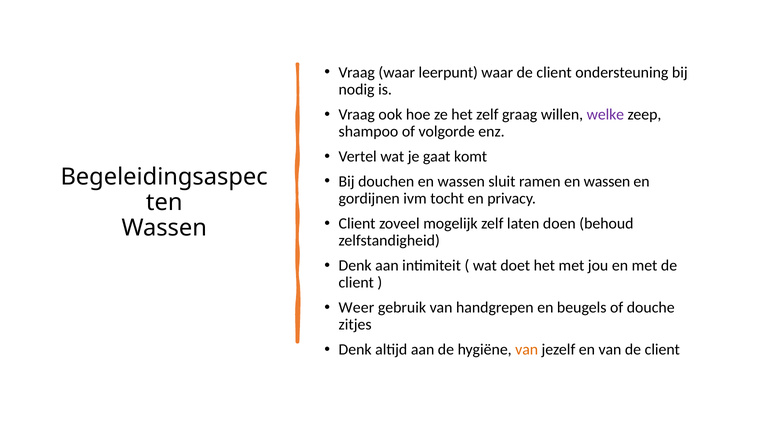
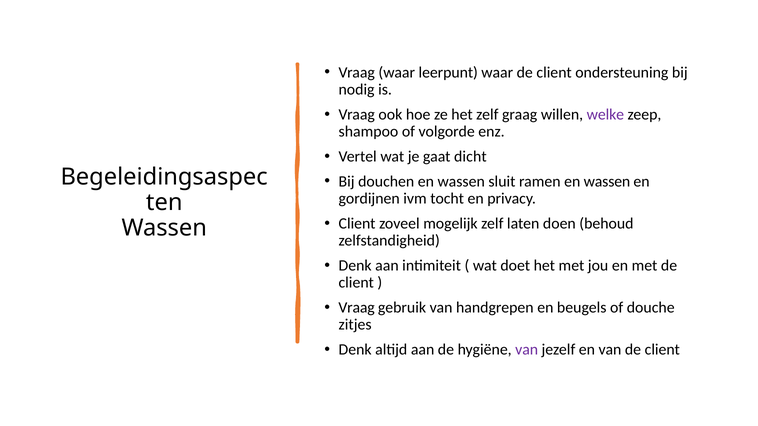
komt: komt -> dicht
Weer at (356, 308): Weer -> Vraag
van at (527, 350) colour: orange -> purple
